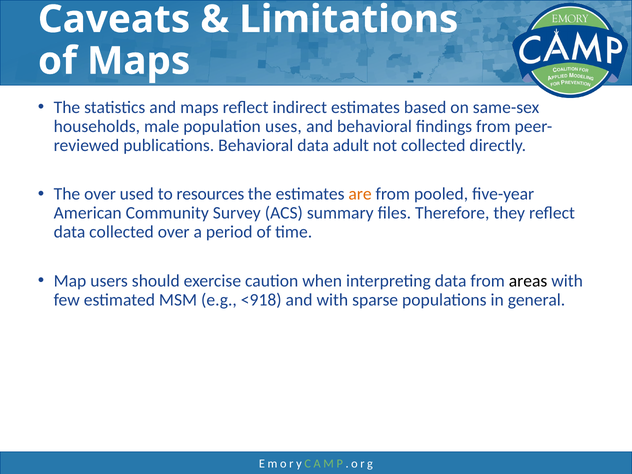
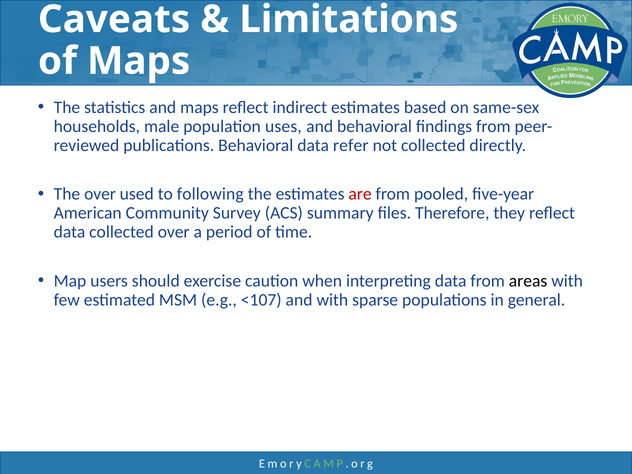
adult: adult -> refer
resources: resources -> following
are colour: orange -> red
<918: <918 -> <107
